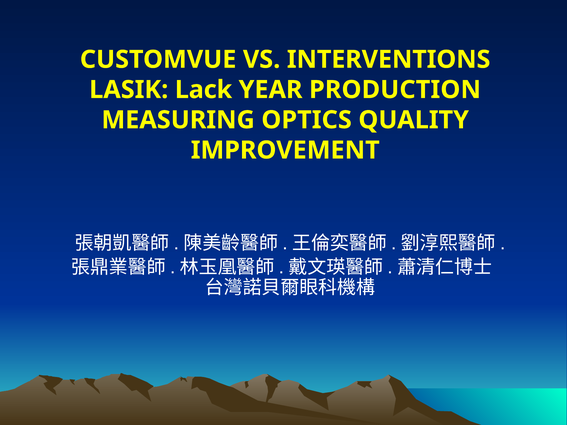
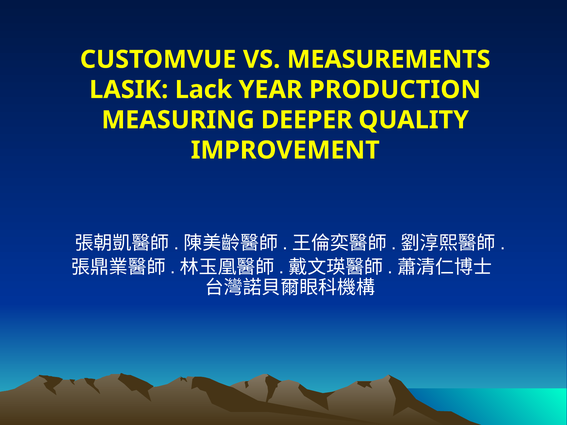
INTERVENTIONS: INTERVENTIONS -> MEASUREMENTS
OPTICS: OPTICS -> DEEPER
